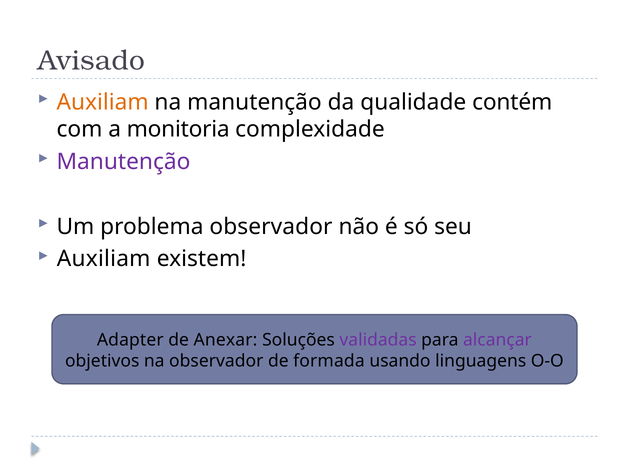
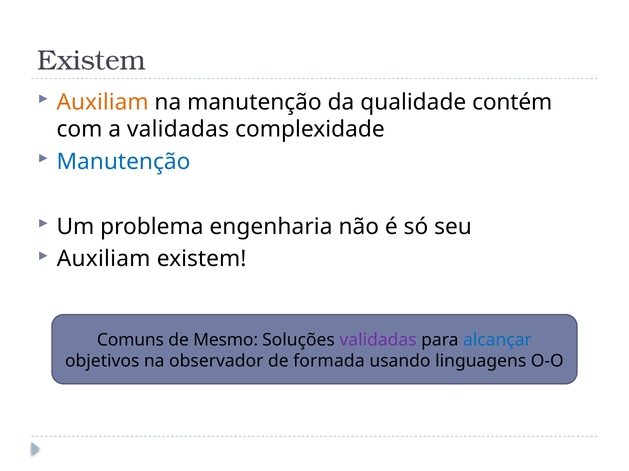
Avisado at (91, 61): Avisado -> Existem
a monitoria: monitoria -> validadas
Manutenção at (123, 162) colour: purple -> blue
problema observador: observador -> engenharia
Adapter: Adapter -> Comuns
Anexar: Anexar -> Mesmo
alcançar colour: purple -> blue
